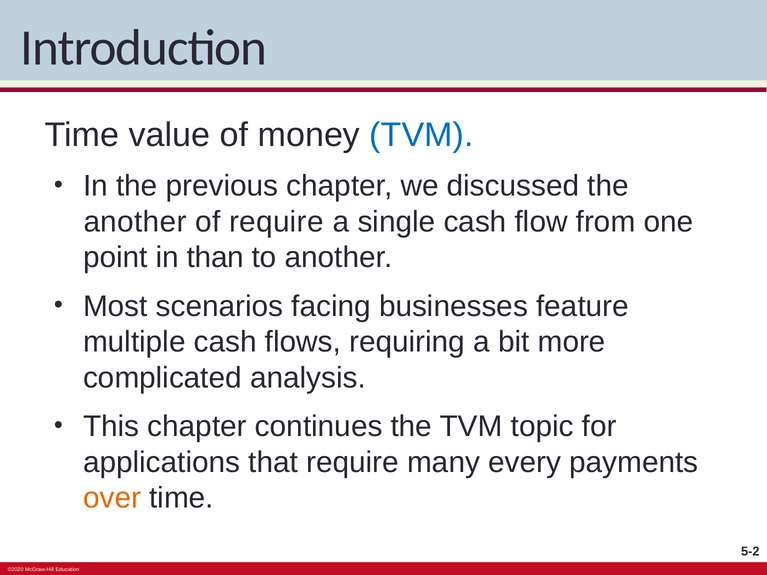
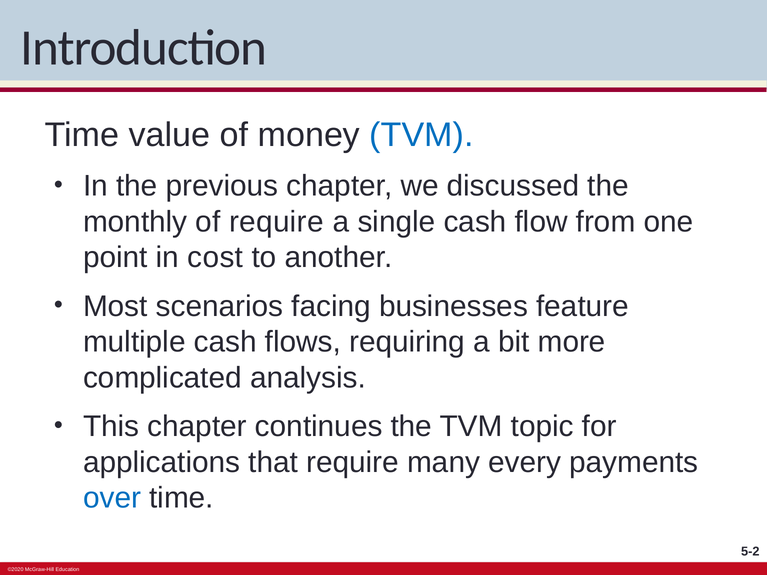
another at (135, 222): another -> monthly
than: than -> cost
over colour: orange -> blue
